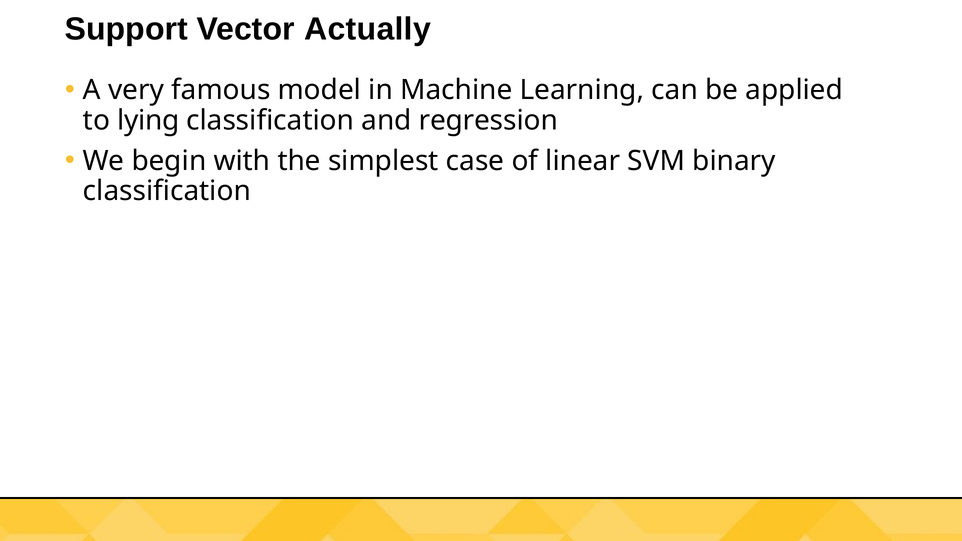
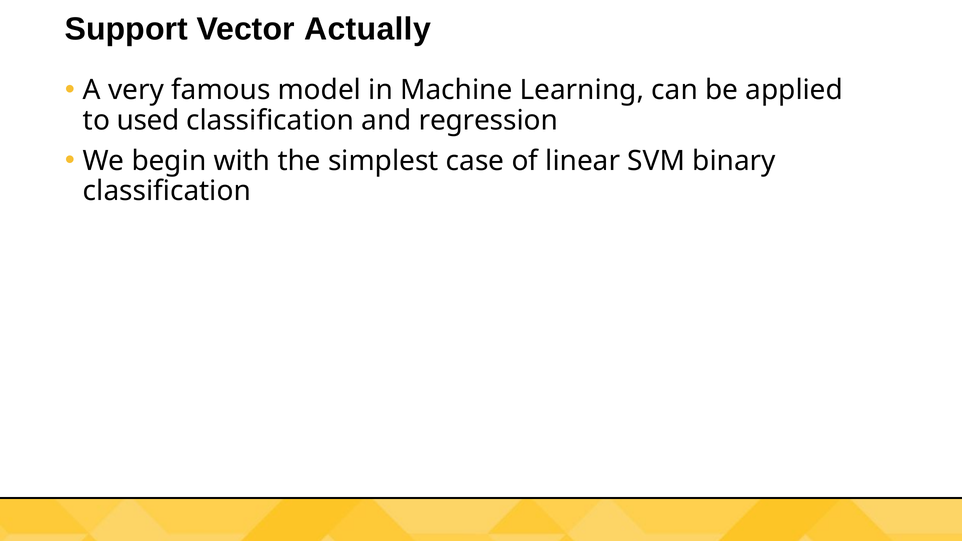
lying: lying -> used
